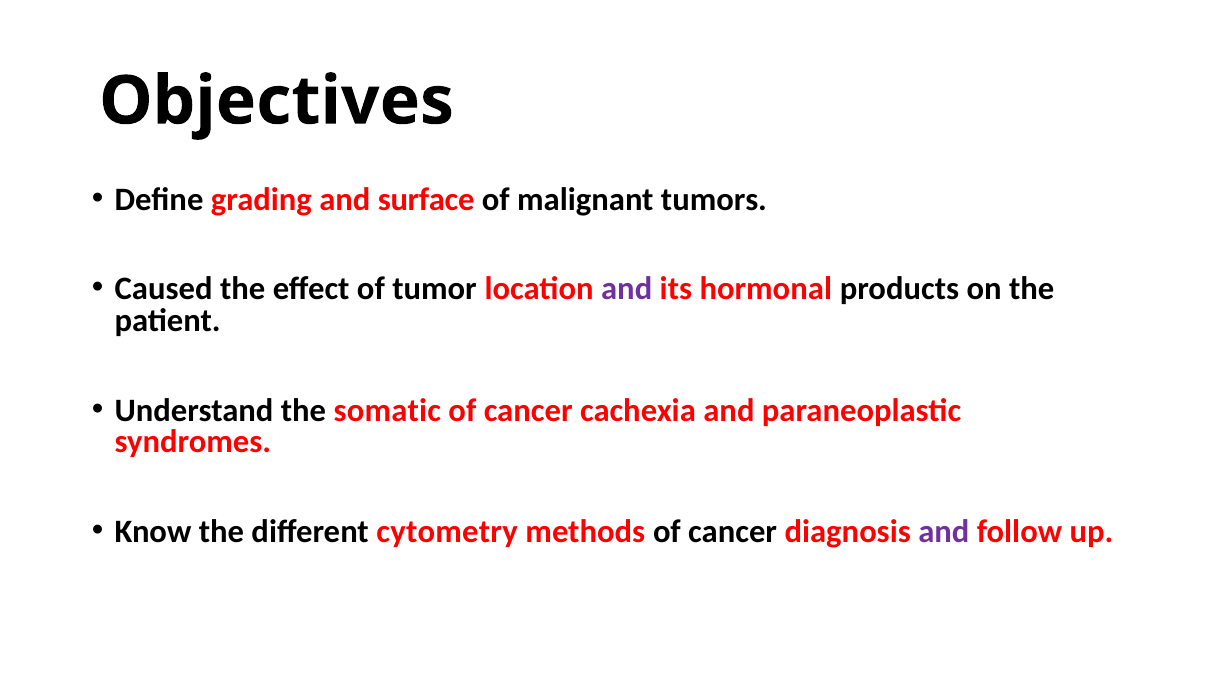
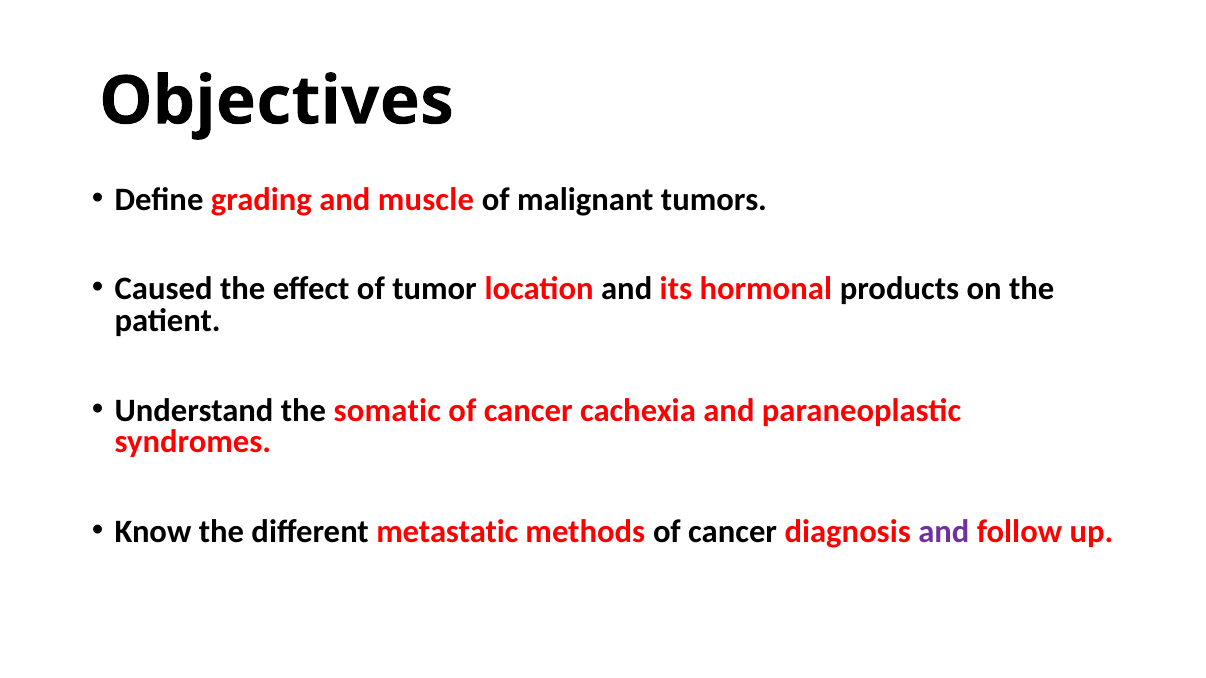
surface: surface -> muscle
and at (627, 289) colour: purple -> black
cytometry: cytometry -> metastatic
